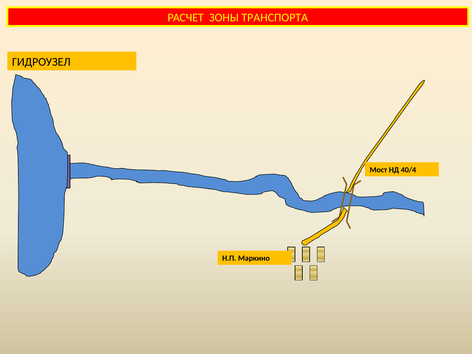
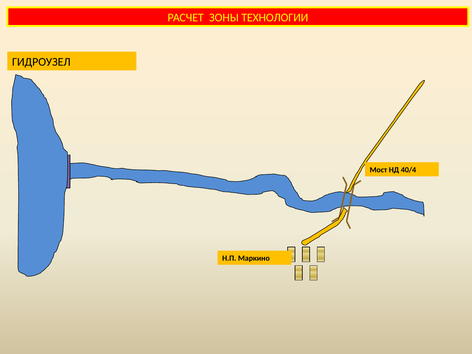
ТРАНСПОРТА: ТРАНСПОРТА -> ТЕХНОЛОГИИ
